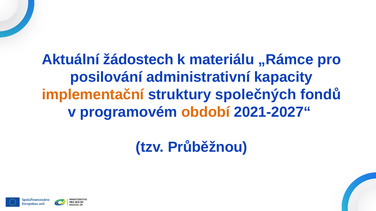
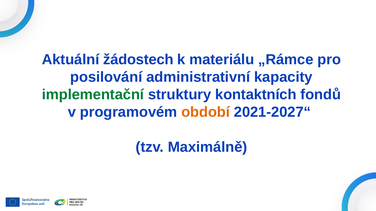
implementační colour: orange -> green
společných: společných -> kontaktních
Průběžnou: Průběžnou -> Maximálně
